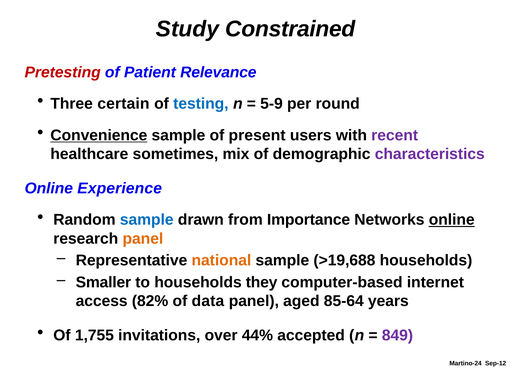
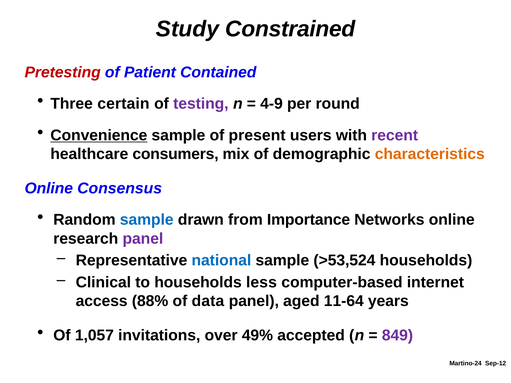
Relevance: Relevance -> Contained
testing colour: blue -> purple
5-9: 5-9 -> 4-9
sometimes: sometimes -> consumers
characteristics colour: purple -> orange
Experience: Experience -> Consensus
online at (452, 220) underline: present -> none
panel at (143, 239) colour: orange -> purple
national colour: orange -> blue
>19,688: >19,688 -> >53,524
Smaller: Smaller -> Clinical
they: they -> less
82%: 82% -> 88%
85-64: 85-64 -> 11-64
1,755: 1,755 -> 1,057
44%: 44% -> 49%
